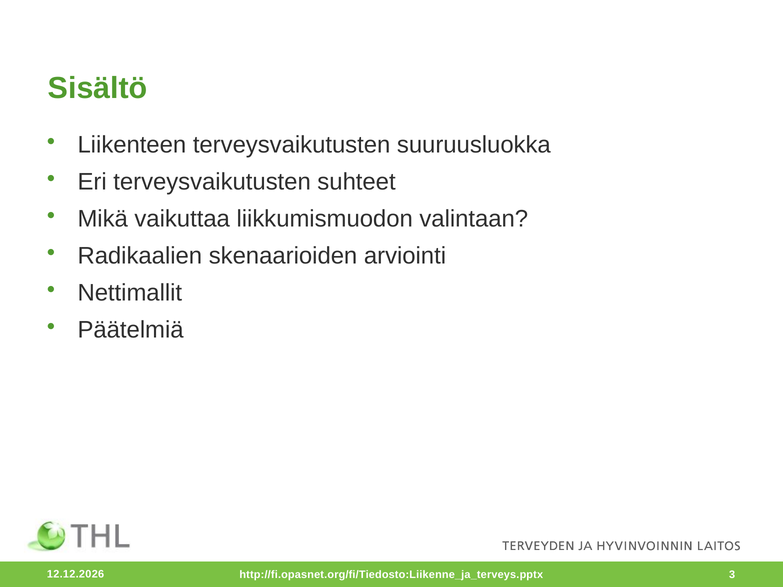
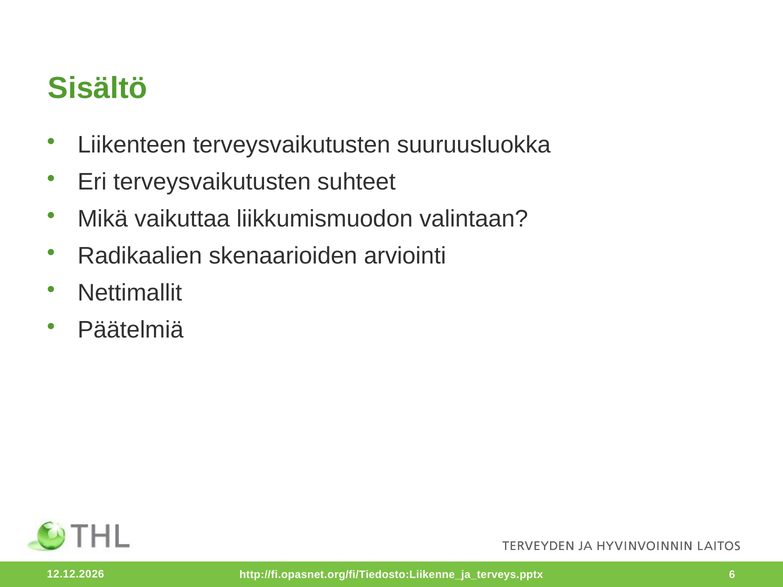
3: 3 -> 6
